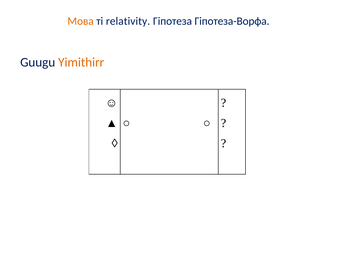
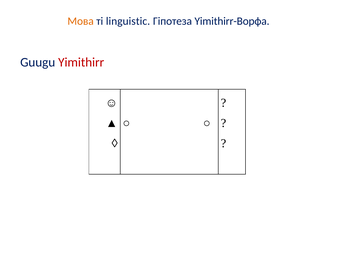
relativity: relativity -> linguistic
Гіпотеза-Ворфа: Гіпотеза-Ворфа -> Yimithirr-Ворфа
Yimithirr colour: orange -> red
